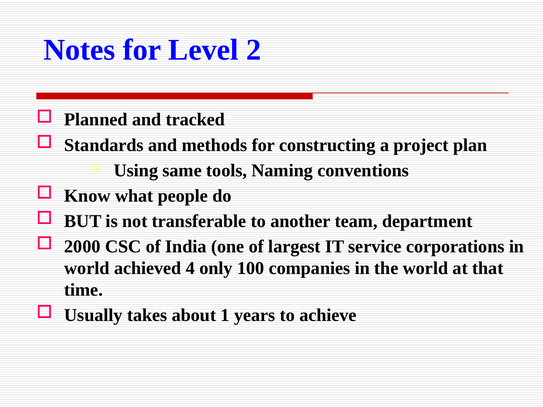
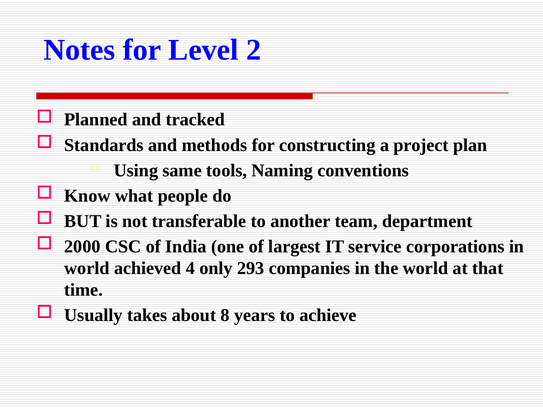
100: 100 -> 293
1: 1 -> 8
